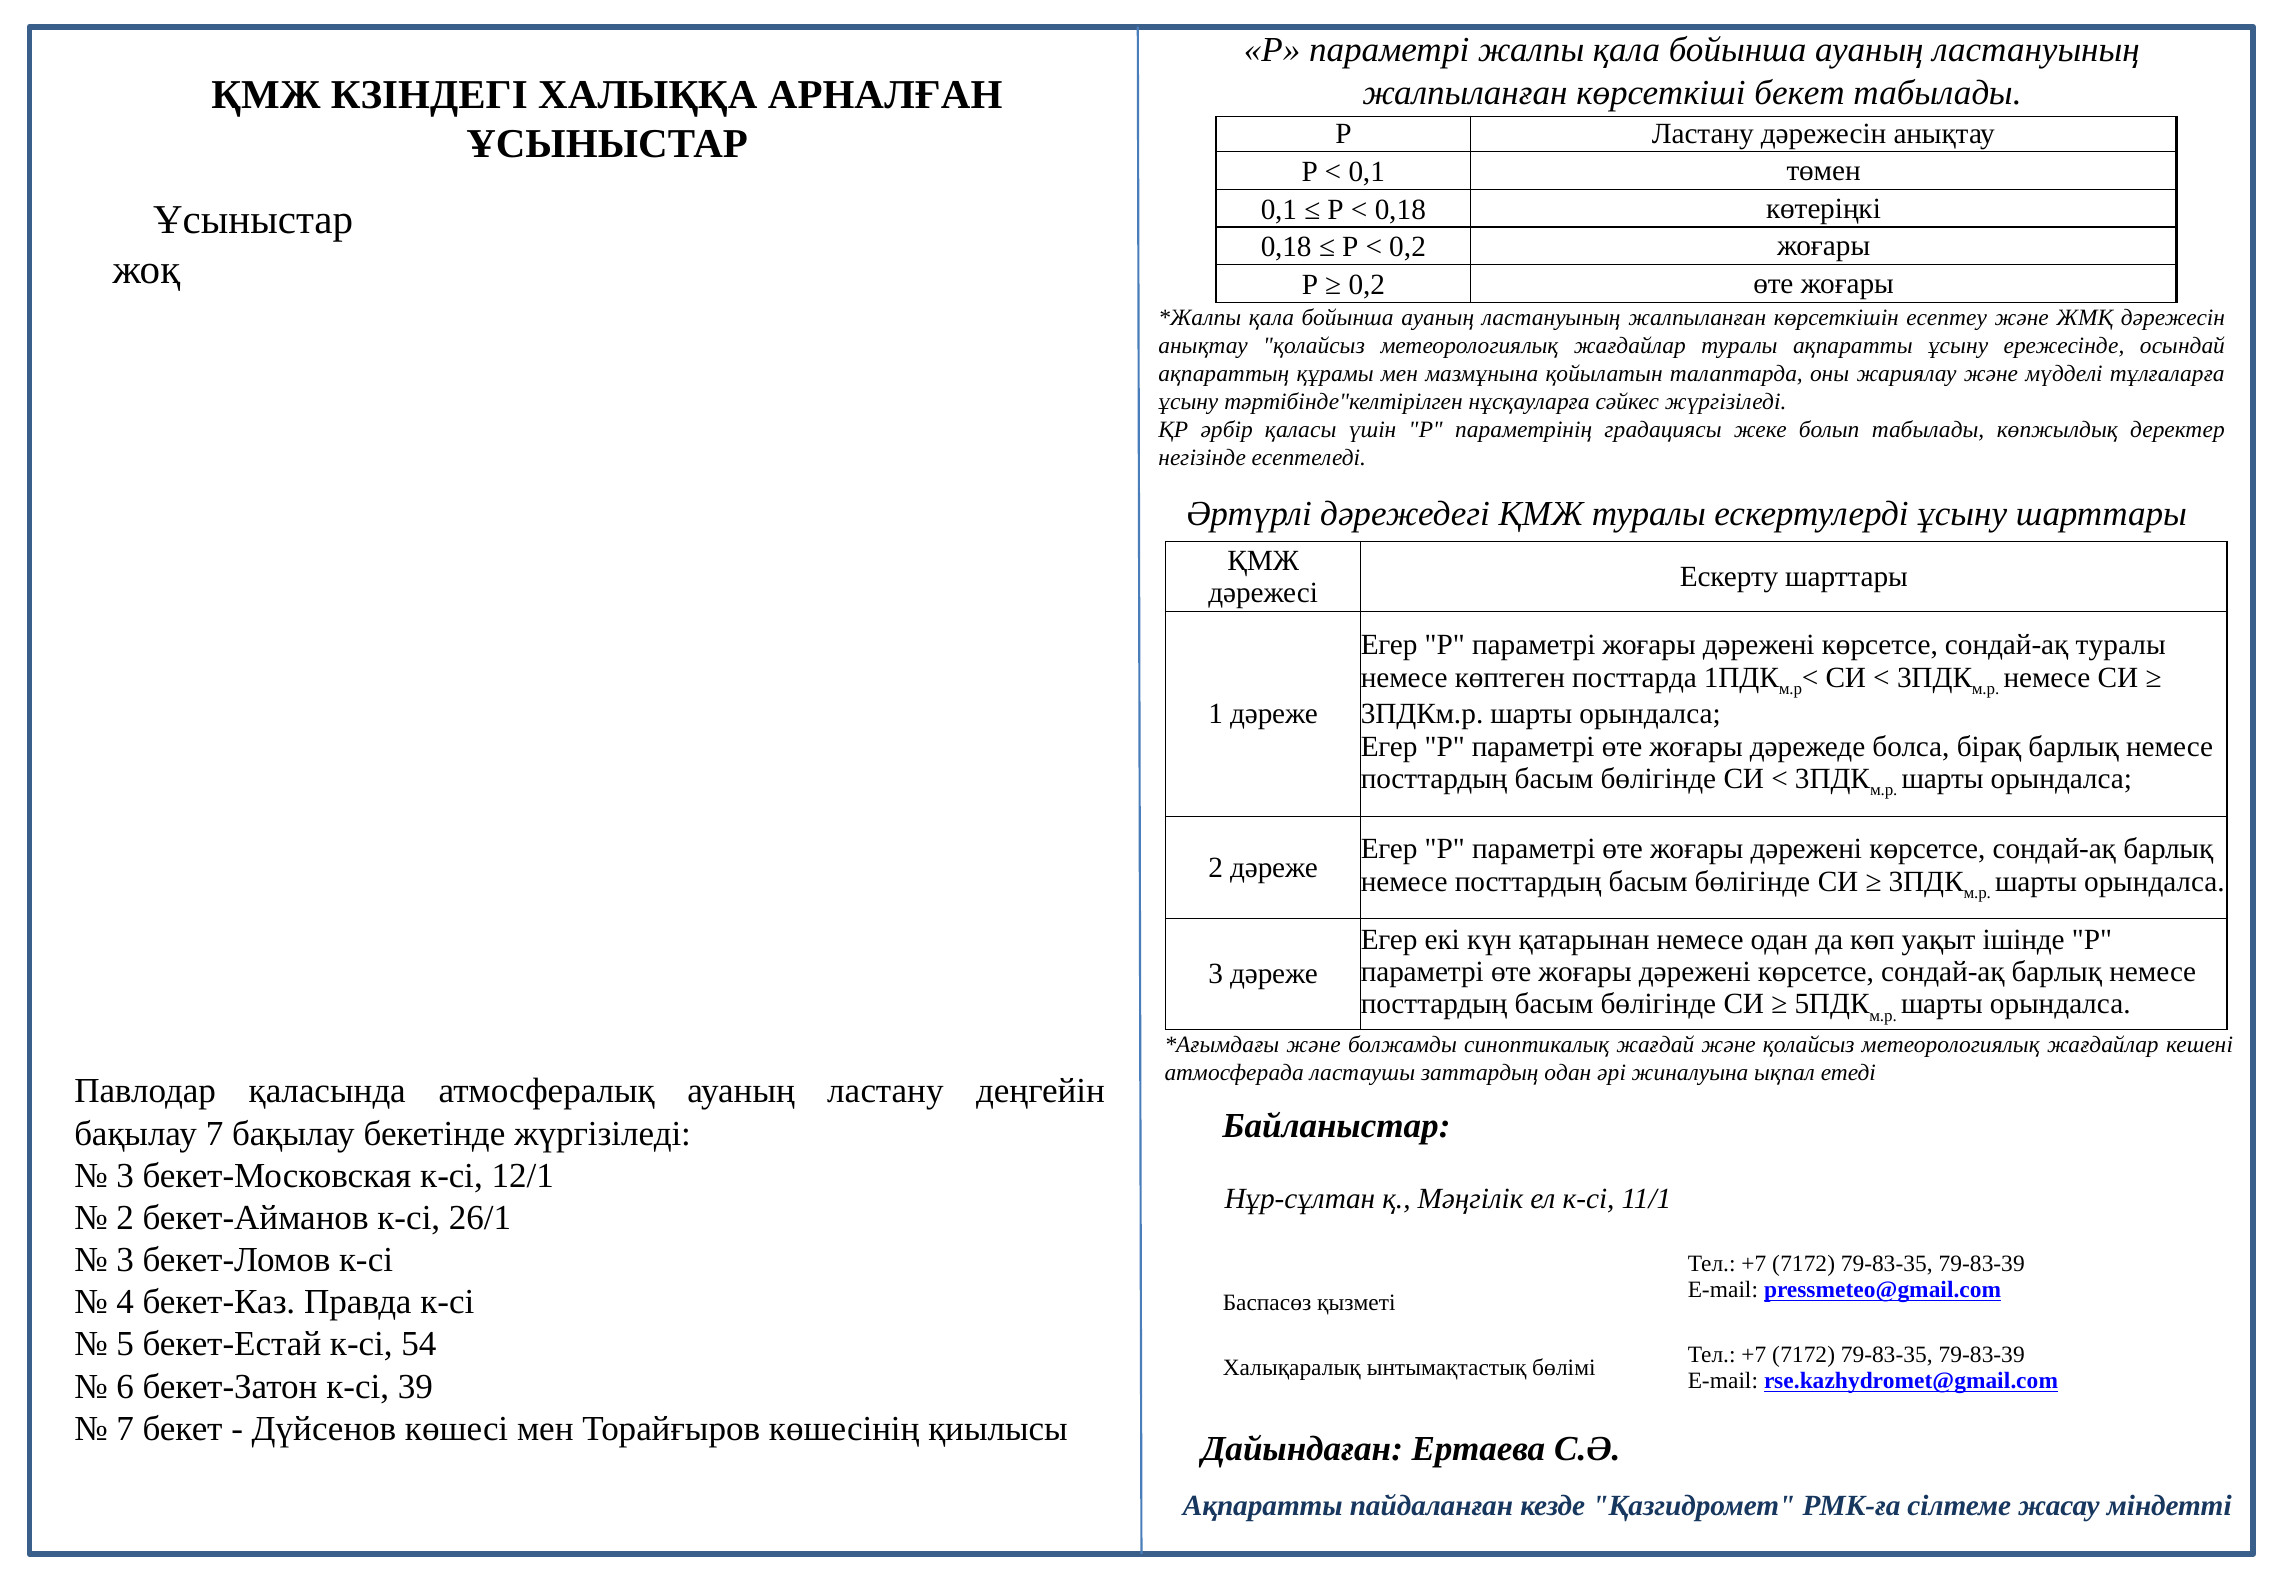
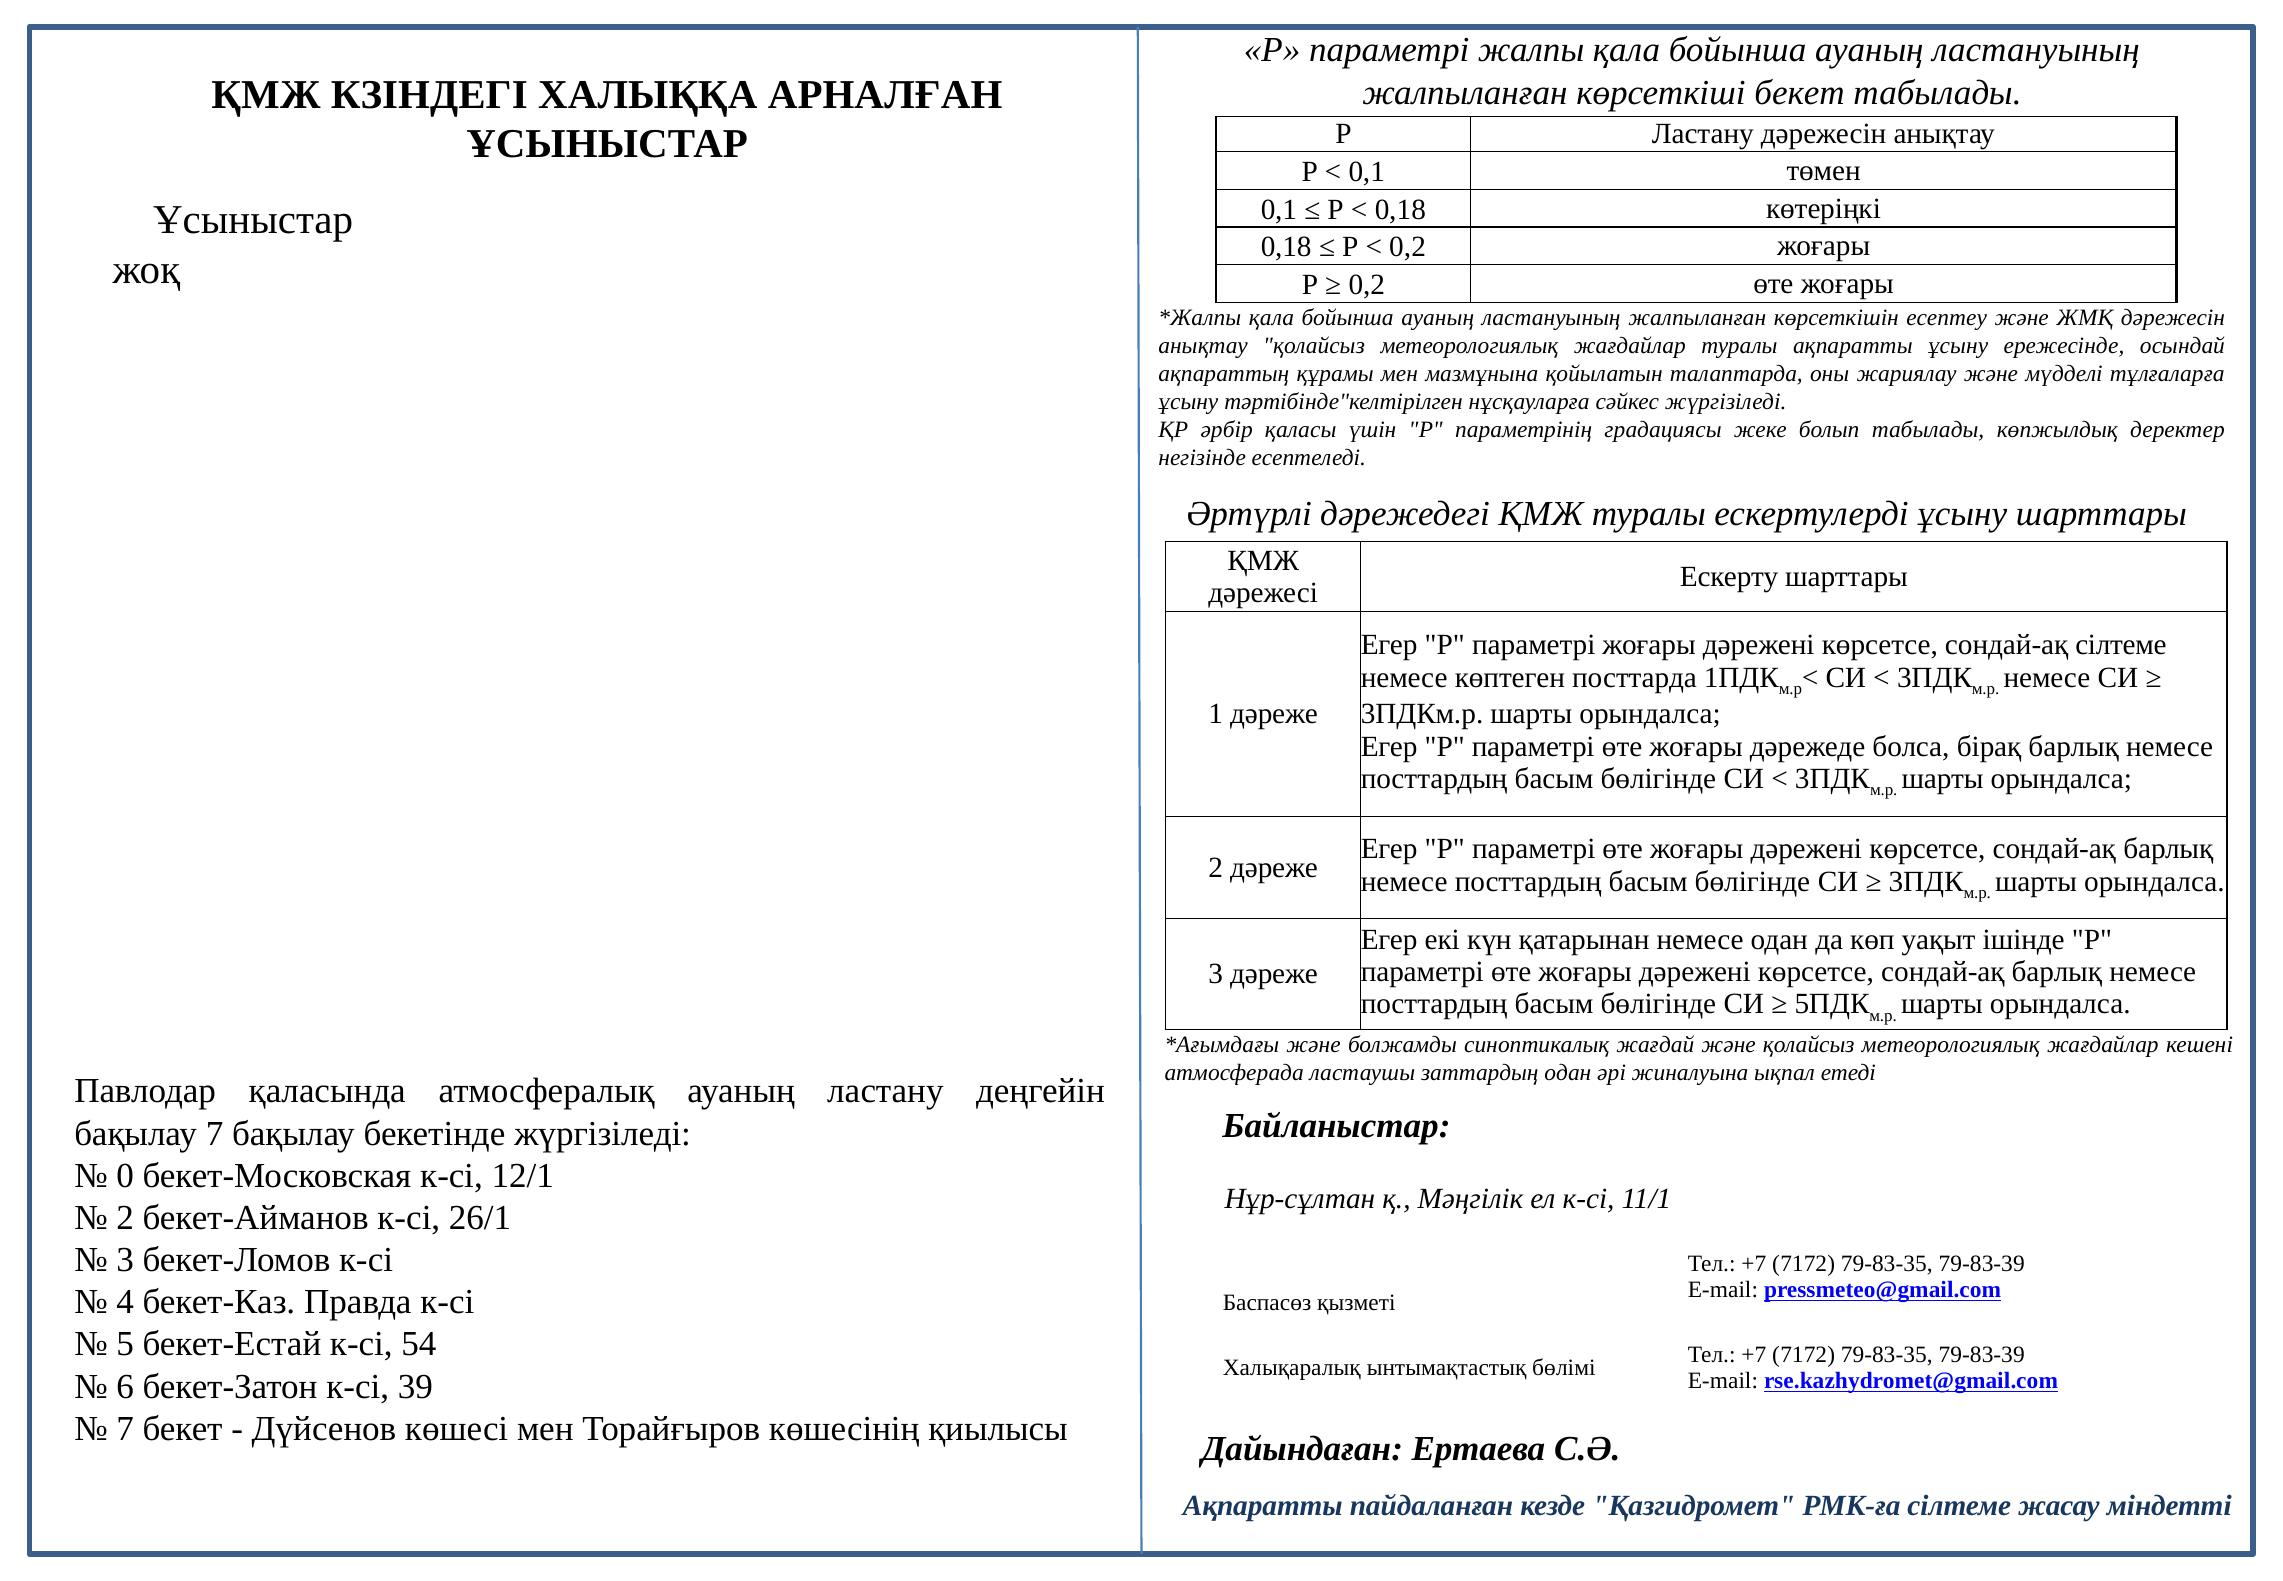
сондай-ақ туралы: туралы -> сілтеме
3 at (125, 1175): 3 -> 0
